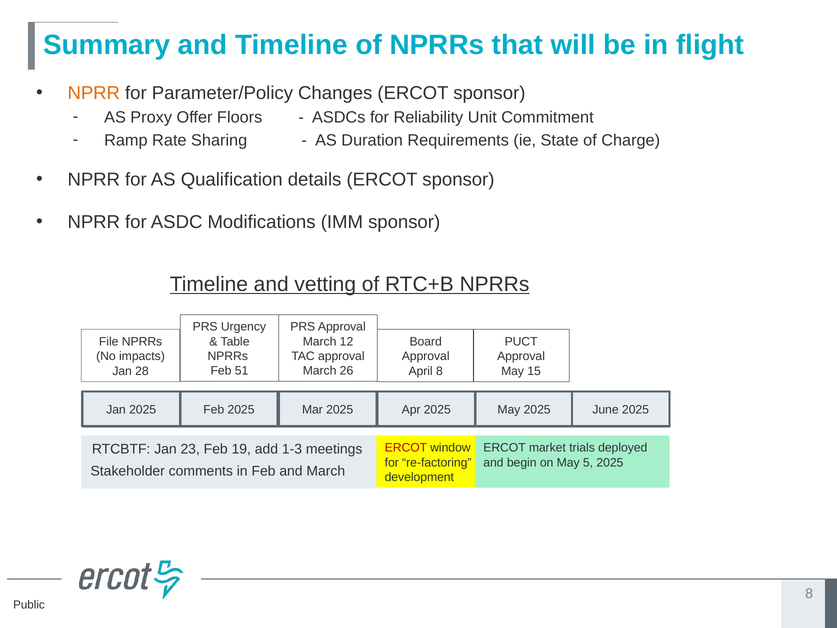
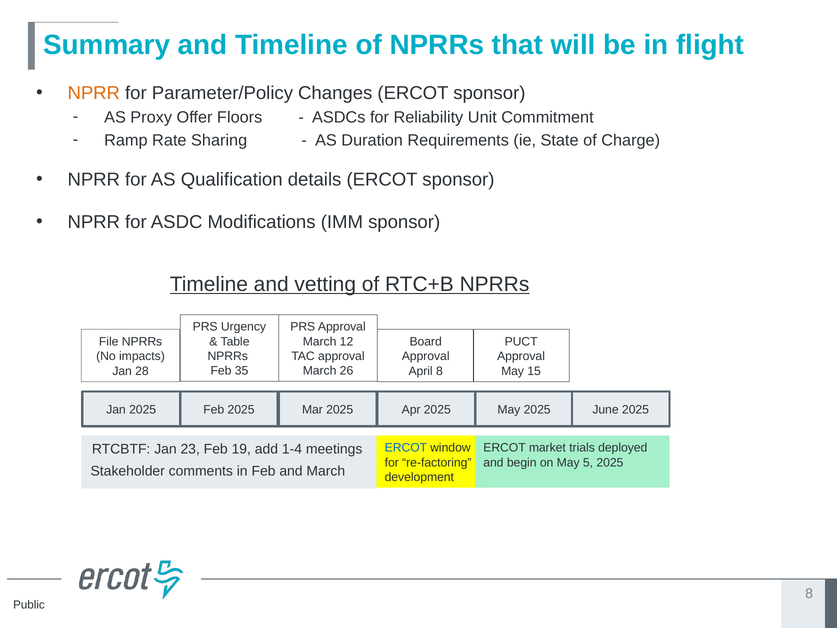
51: 51 -> 35
ERCOT at (406, 448) colour: red -> blue
1-3: 1-3 -> 1-4
